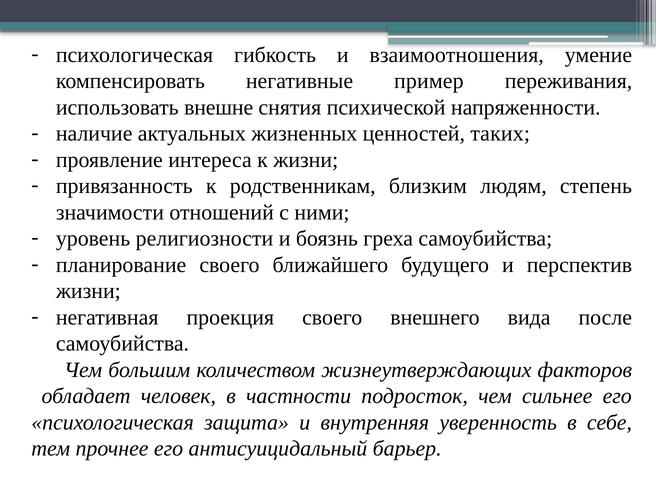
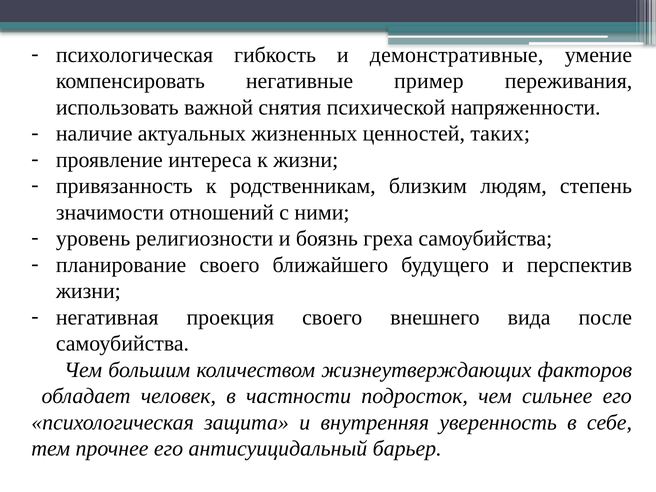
взаимоотношения: взаимоотношения -> демонстративные
внешне: внешне -> важной
